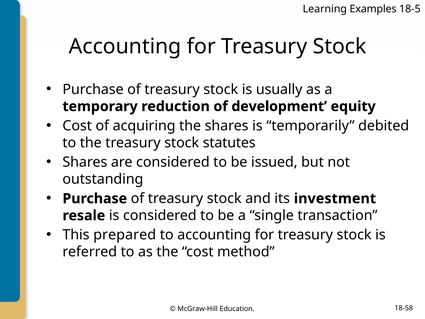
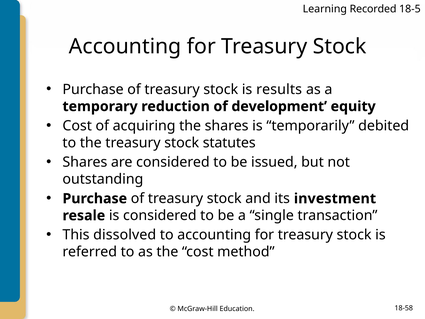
Examples: Examples -> Recorded
usually: usually -> results
prepared: prepared -> dissolved
